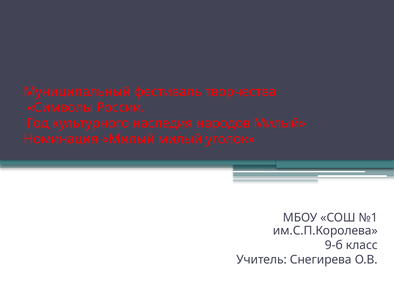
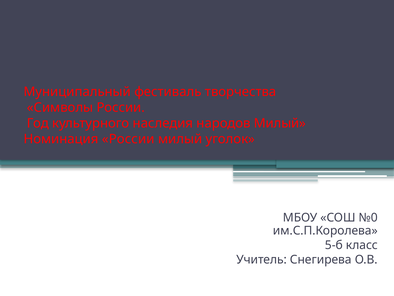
Номинация Милый: Милый -> России
№1: №1 -> №0
9-б: 9-б -> 5-б
